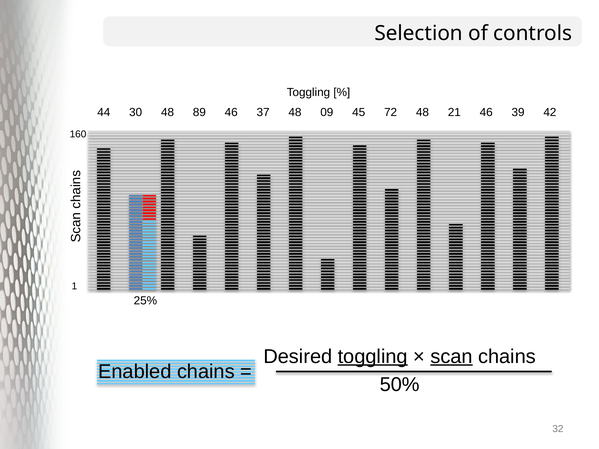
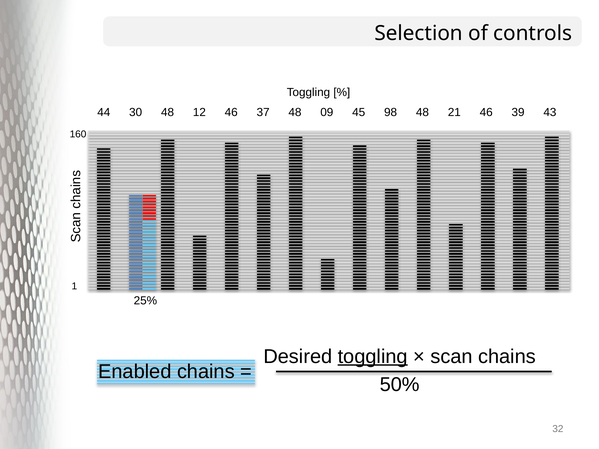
89: 89 -> 12
72: 72 -> 98
42: 42 -> 43
scan underline: present -> none
